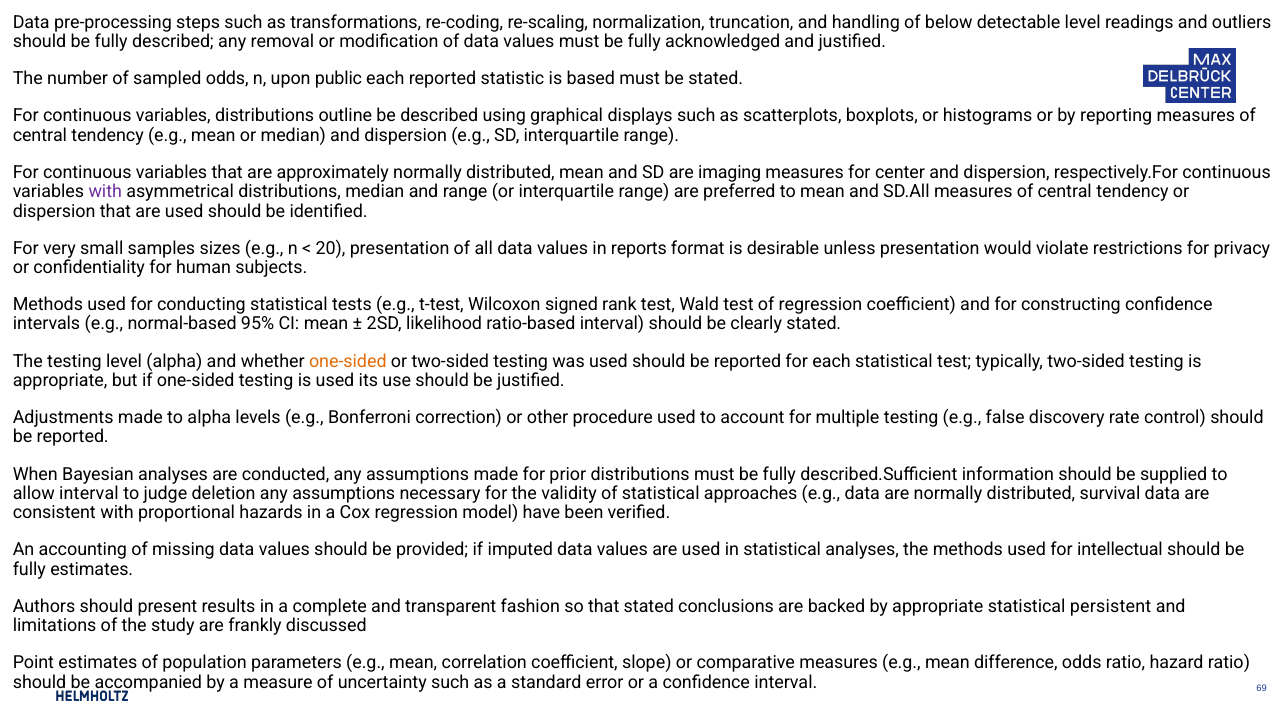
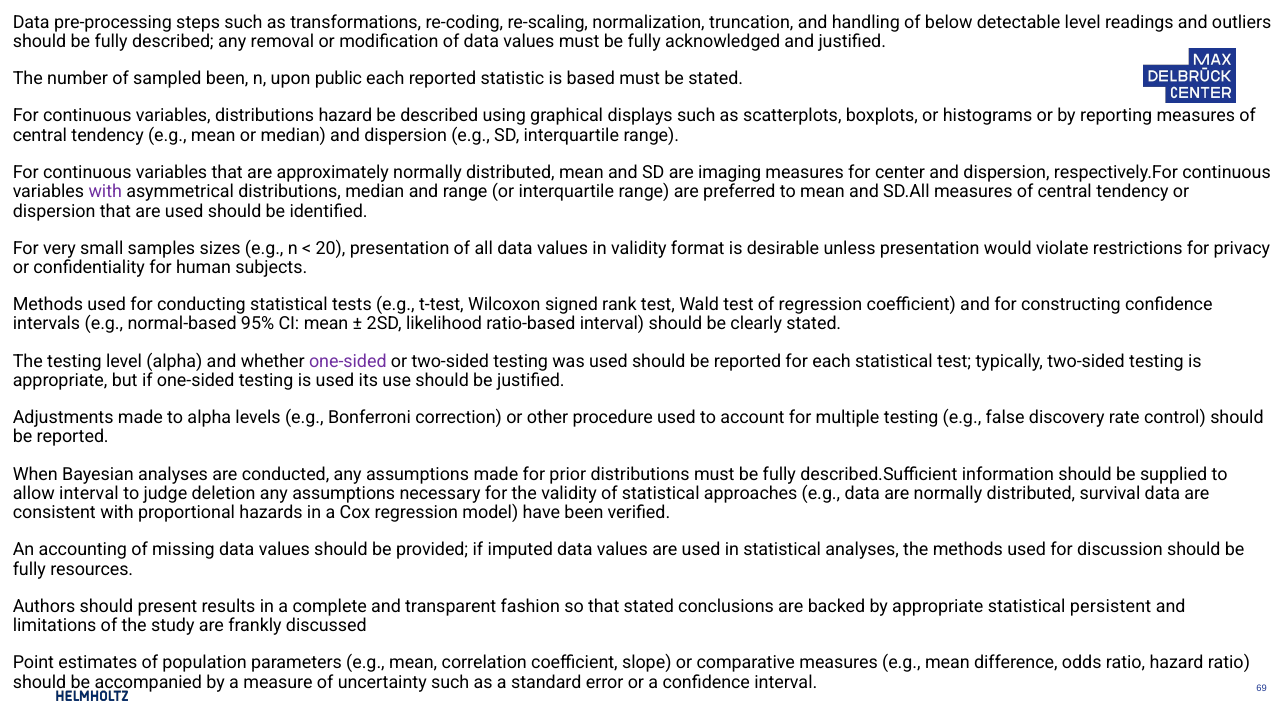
sampled odds: odds -> been
distributions outline: outline -> hazard
in reports: reports -> validity
one-sided at (348, 361) colour: orange -> purple
intellectual: intellectual -> discussion
fully estimates: estimates -> resources
